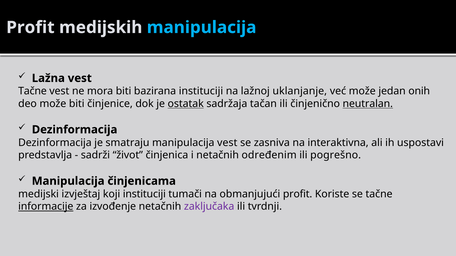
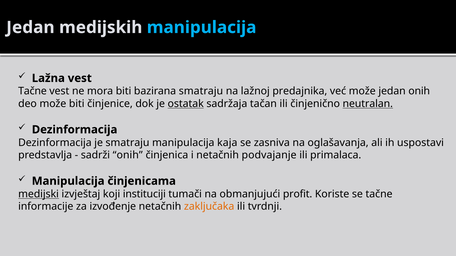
Profit at (30, 27): Profit -> Jedan
bazirana instituciji: instituciji -> smatraju
uklanjanje: uklanjanje -> predajnika
manipulacija vest: vest -> kaja
interaktivna: interaktivna -> oglašavanja
sadrži život: život -> onih
određenim: određenim -> podvajanje
pogrešno: pogrešno -> primalaca
medijski underline: none -> present
informacije underline: present -> none
zaključaka colour: purple -> orange
